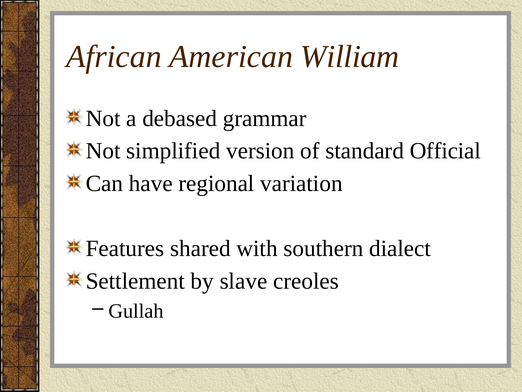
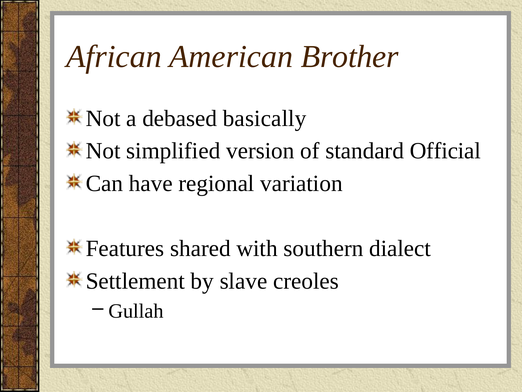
William: William -> Brother
grammar: grammar -> basically
